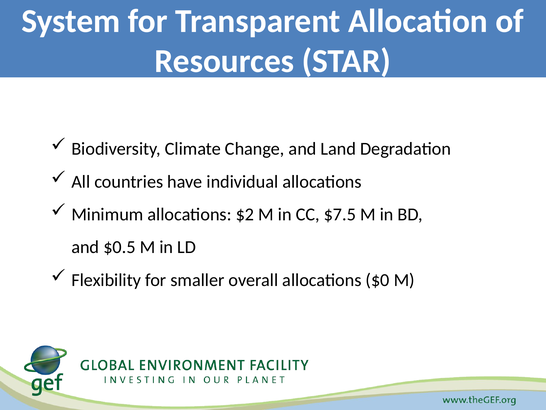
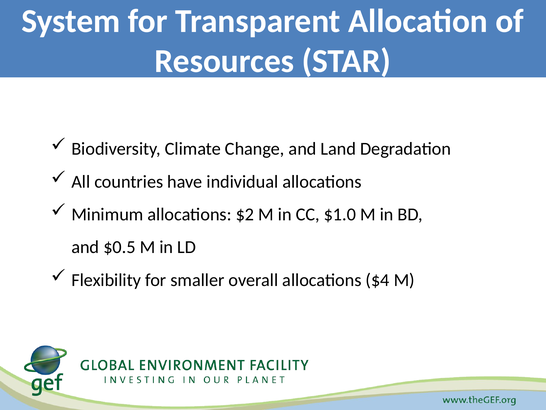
$7.5: $7.5 -> $1.0
$0: $0 -> $4
